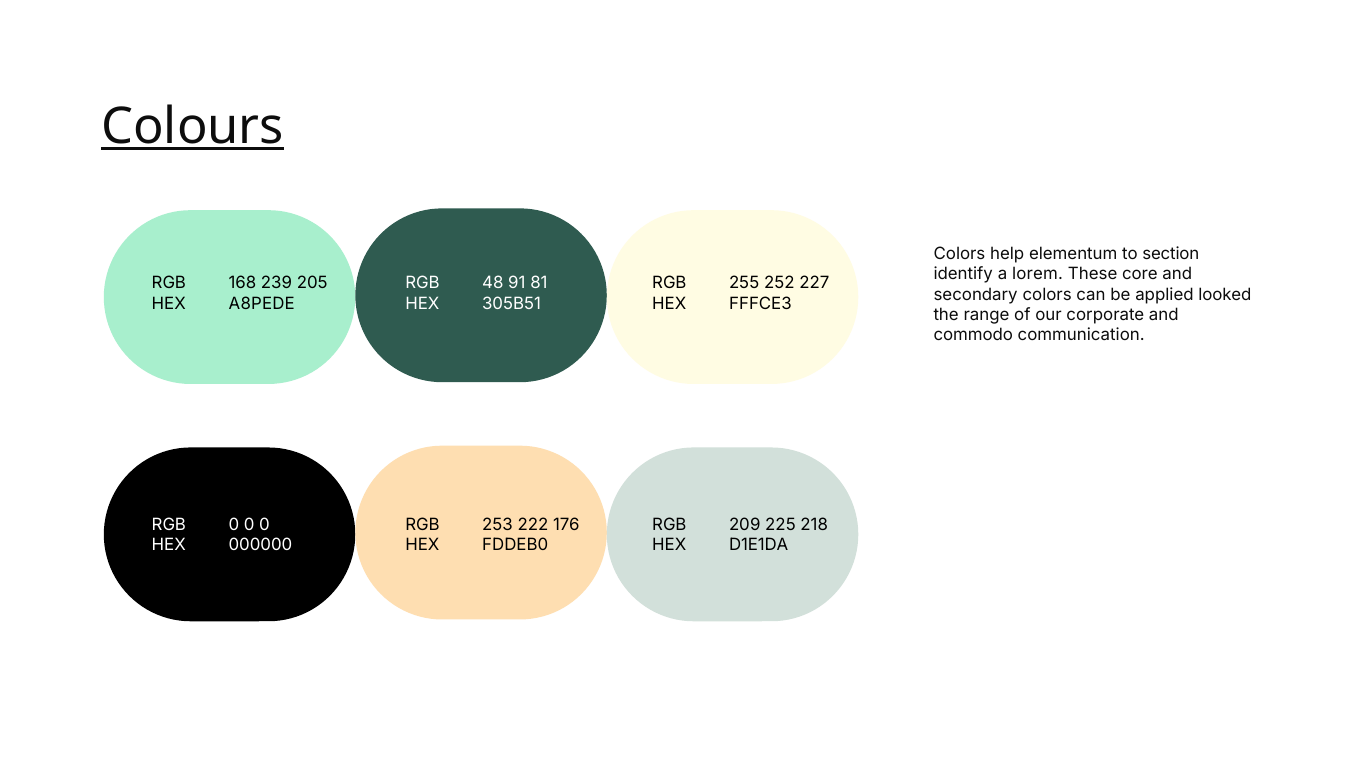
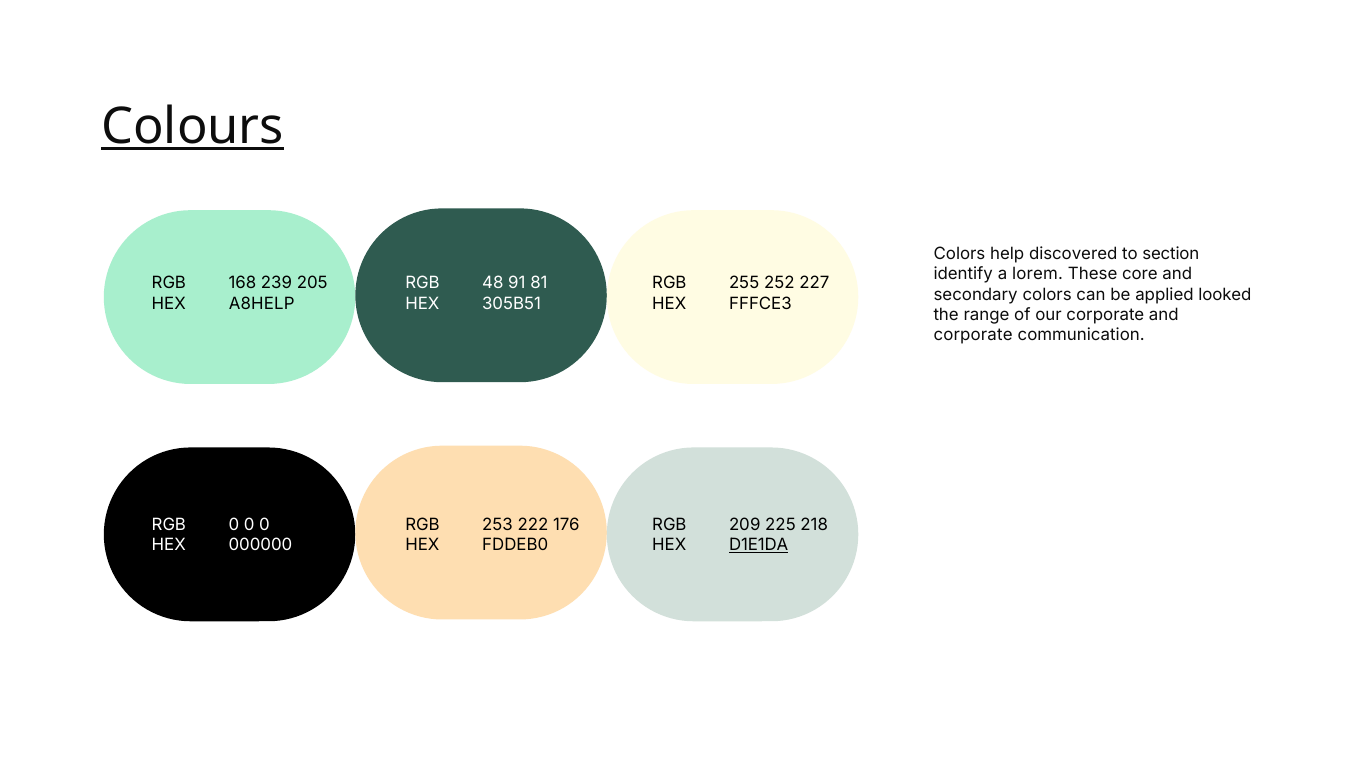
elementum: elementum -> discovered
A8PEDE: A8PEDE -> A8HELP
commodo at (973, 335): commodo -> corporate
D1E1DA underline: none -> present
